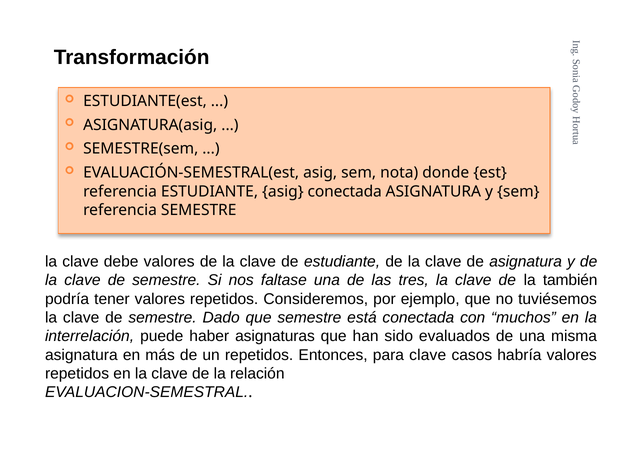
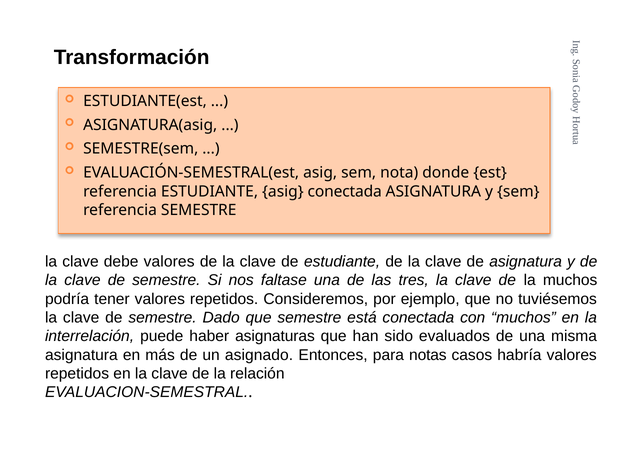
la también: también -> muchos
un repetidos: repetidos -> asignado
para clave: clave -> notas
